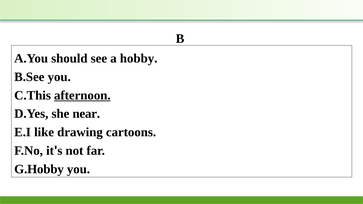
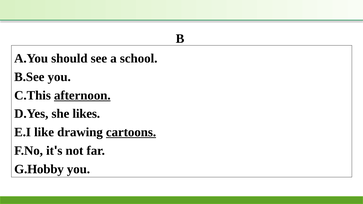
hobby: hobby -> school
near: near -> likes
cartoons underline: none -> present
